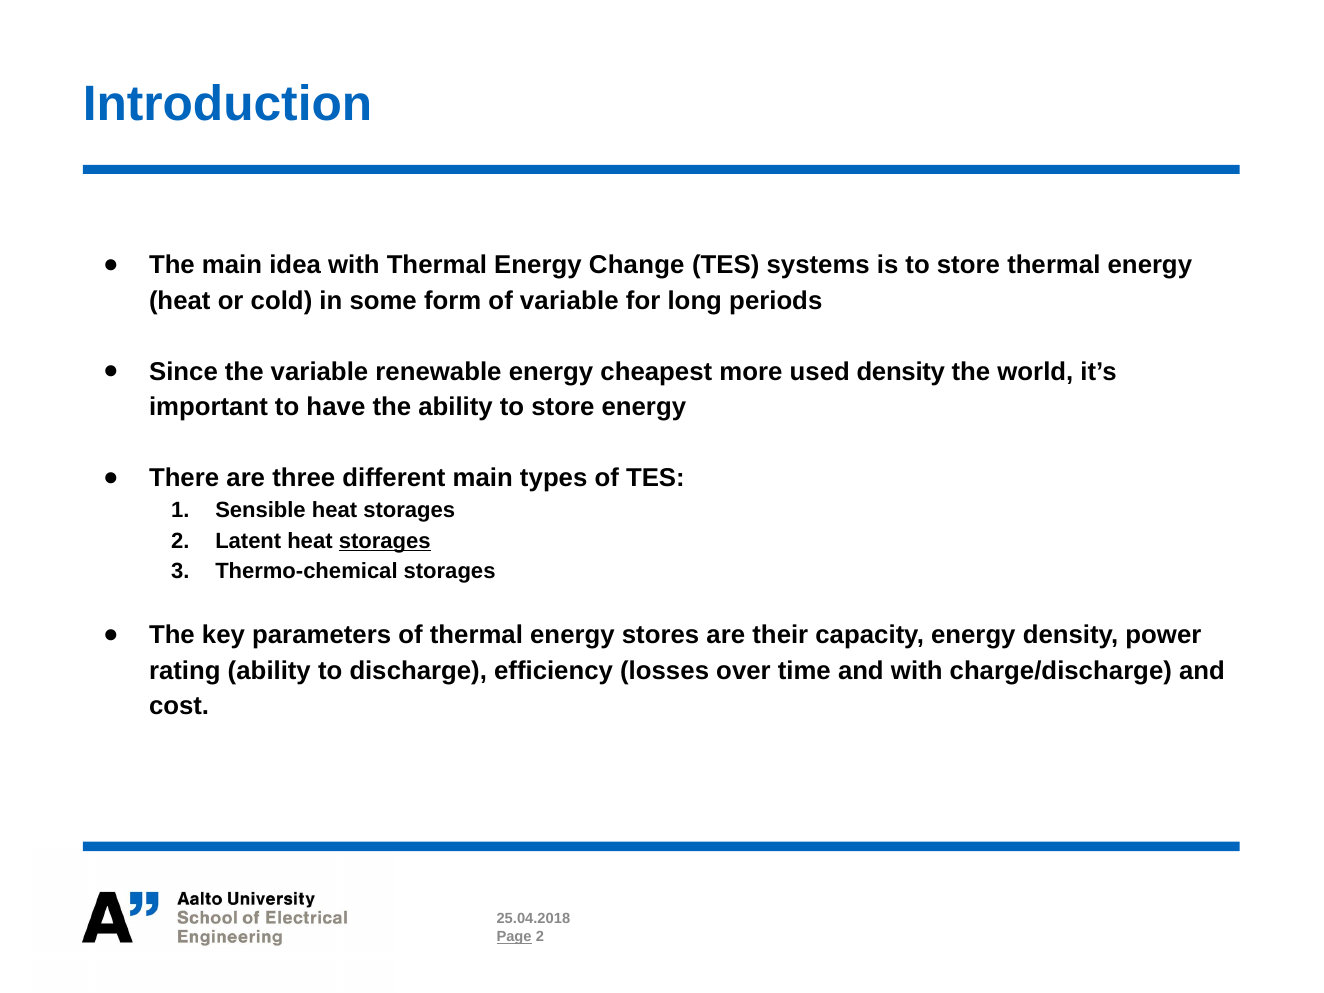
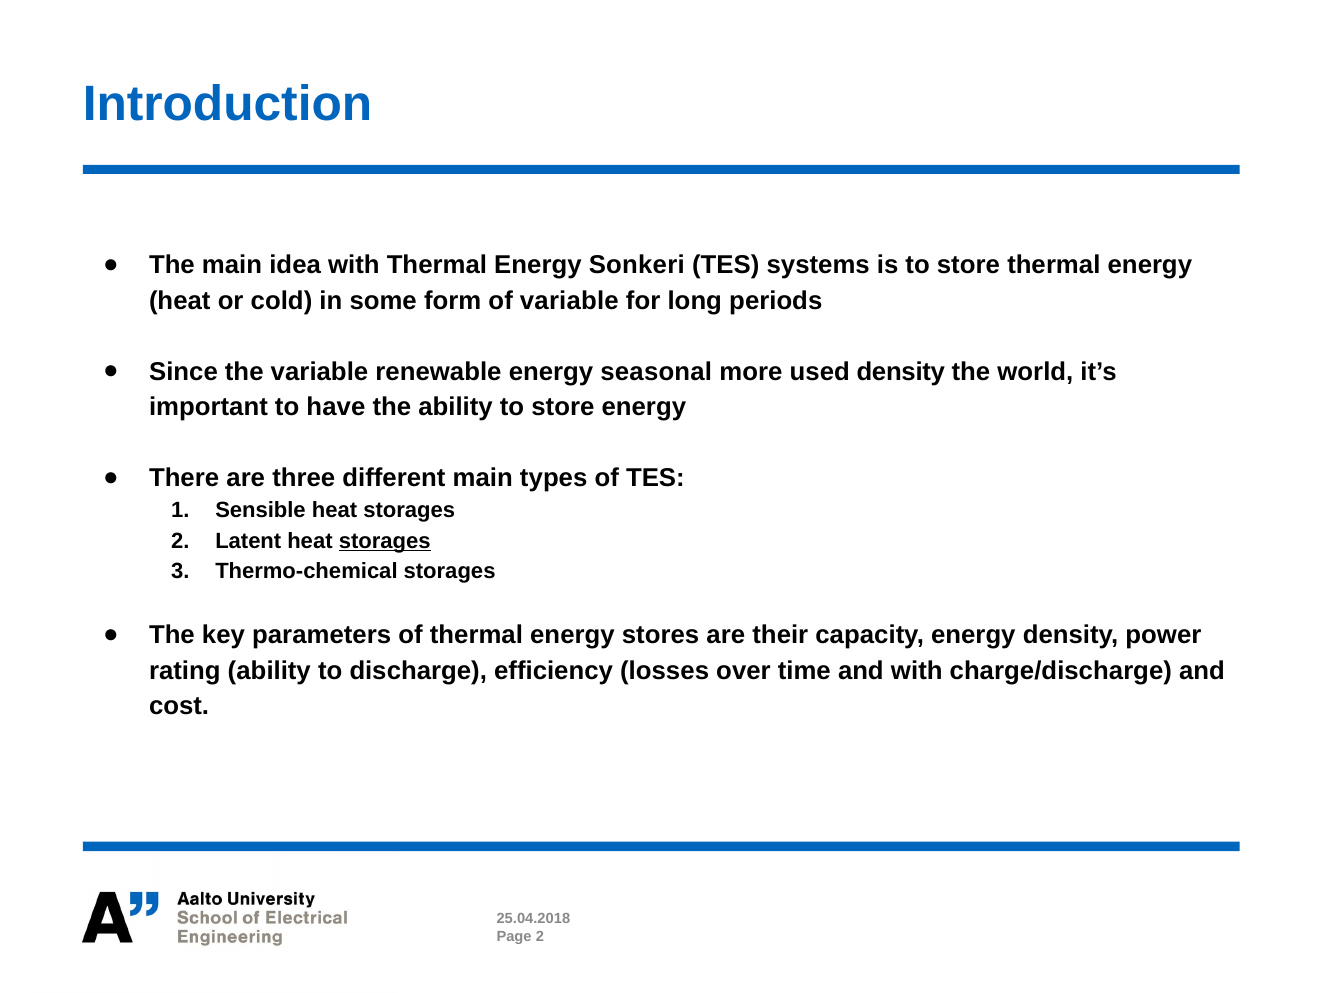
Change: Change -> Sonkeri
cheapest: cheapest -> seasonal
Page underline: present -> none
